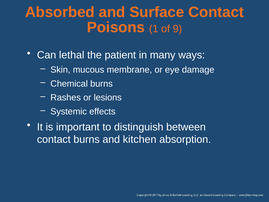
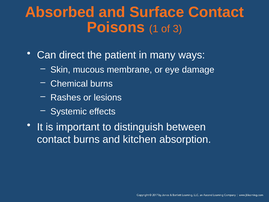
9: 9 -> 3
lethal: lethal -> direct
